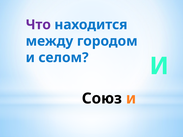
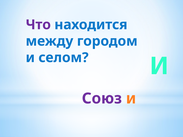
Союз colour: black -> purple
